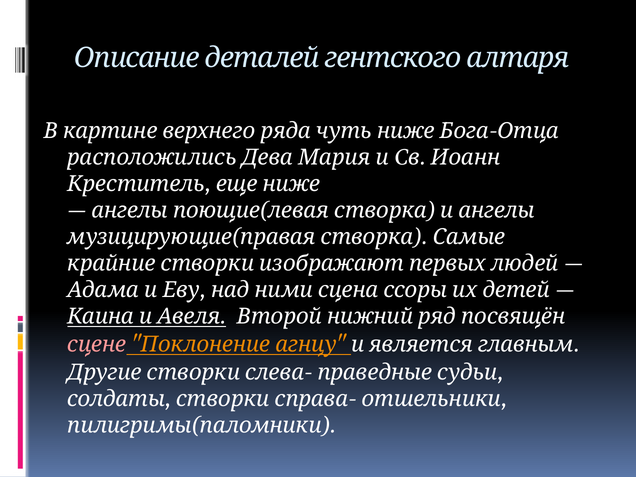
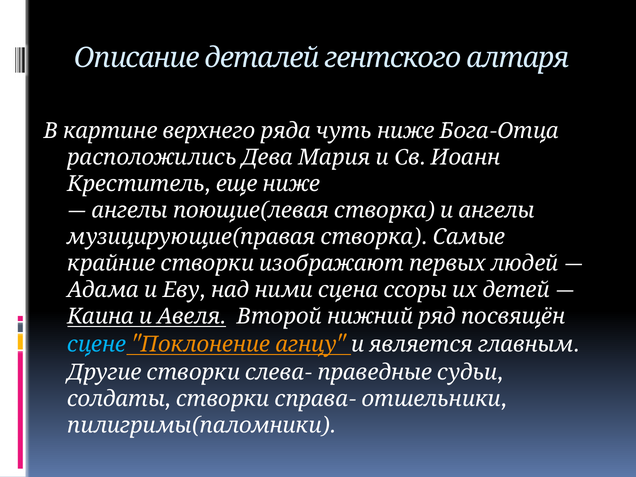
сцене colour: pink -> light blue
